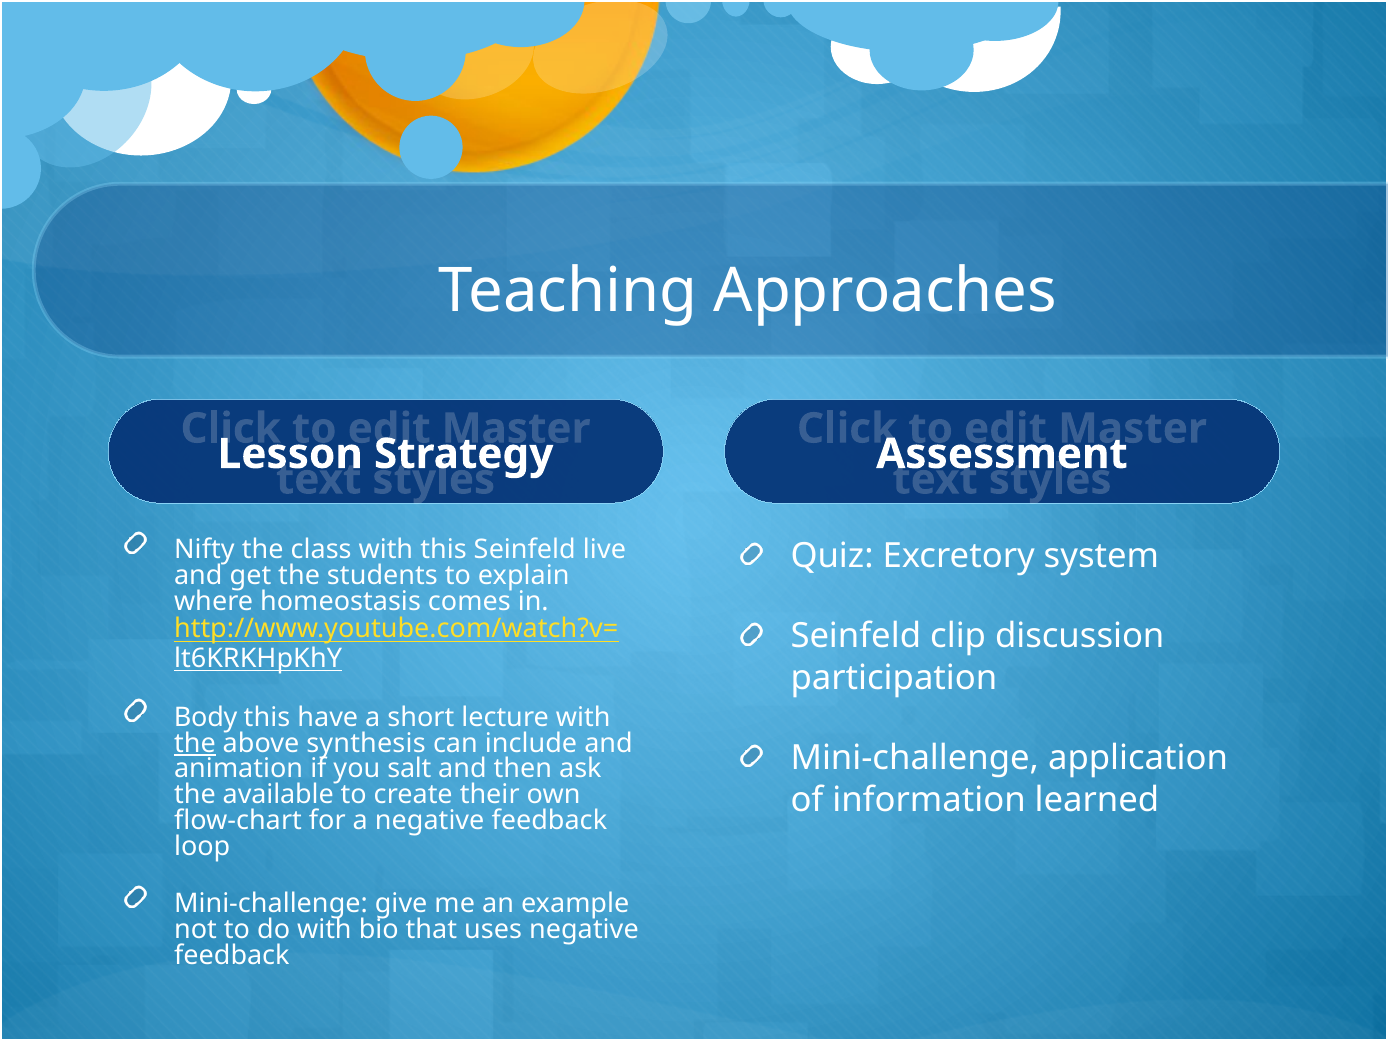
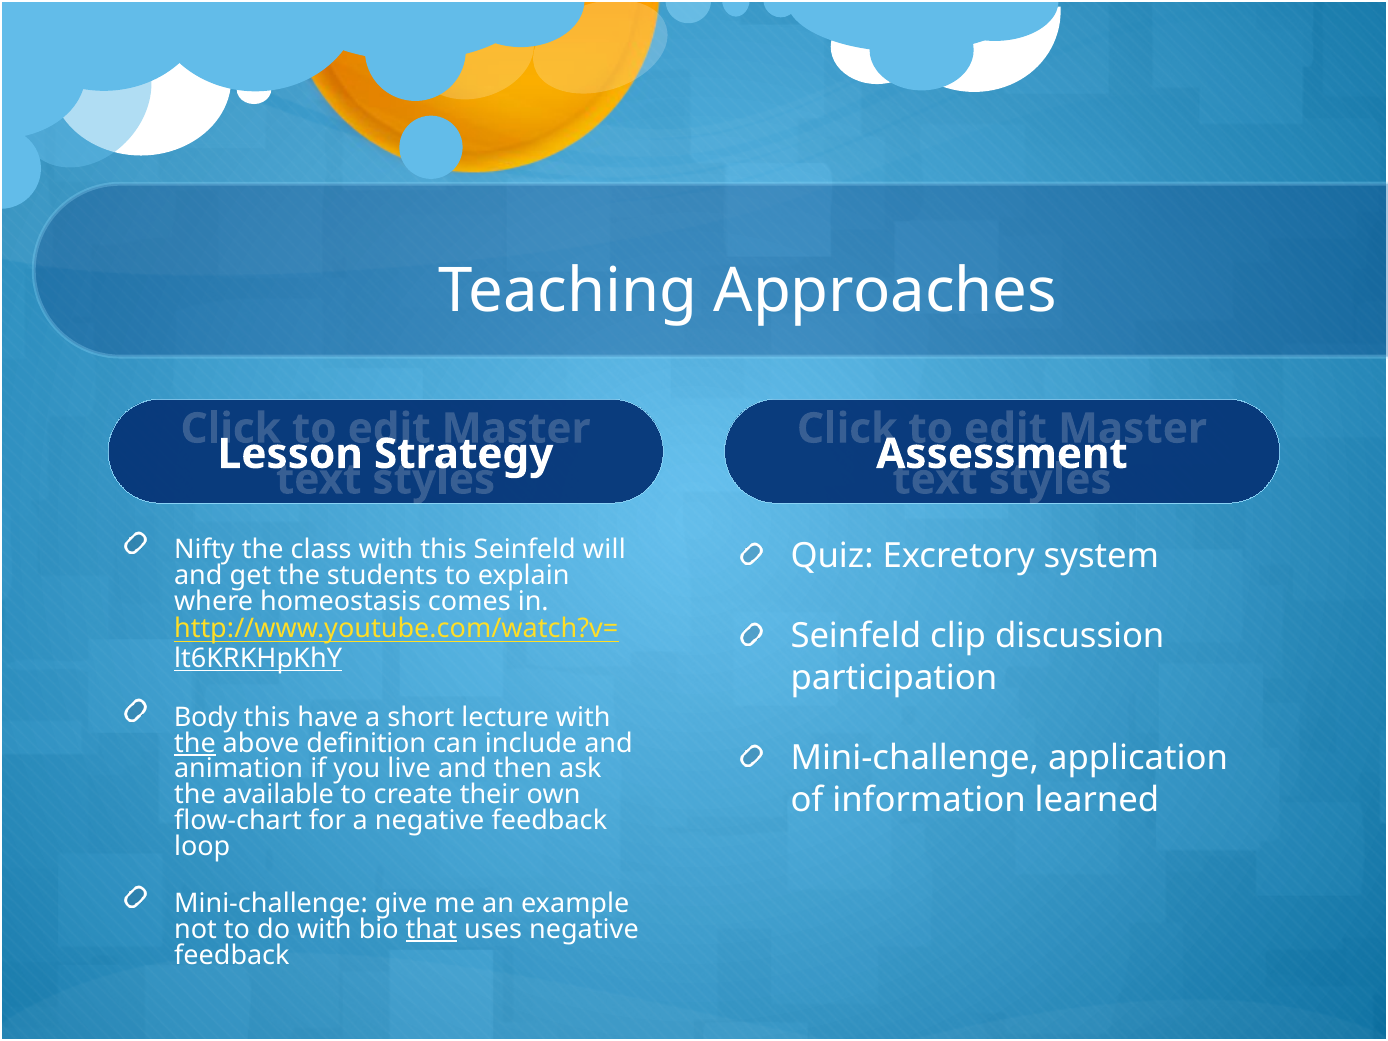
live: live -> will
synthesis: synthesis -> definition
salt: salt -> live
that underline: none -> present
